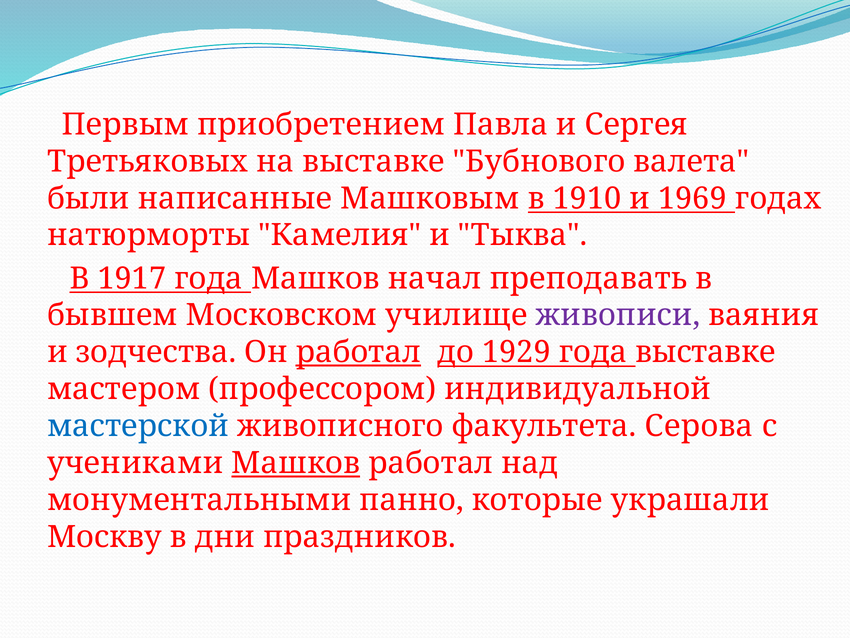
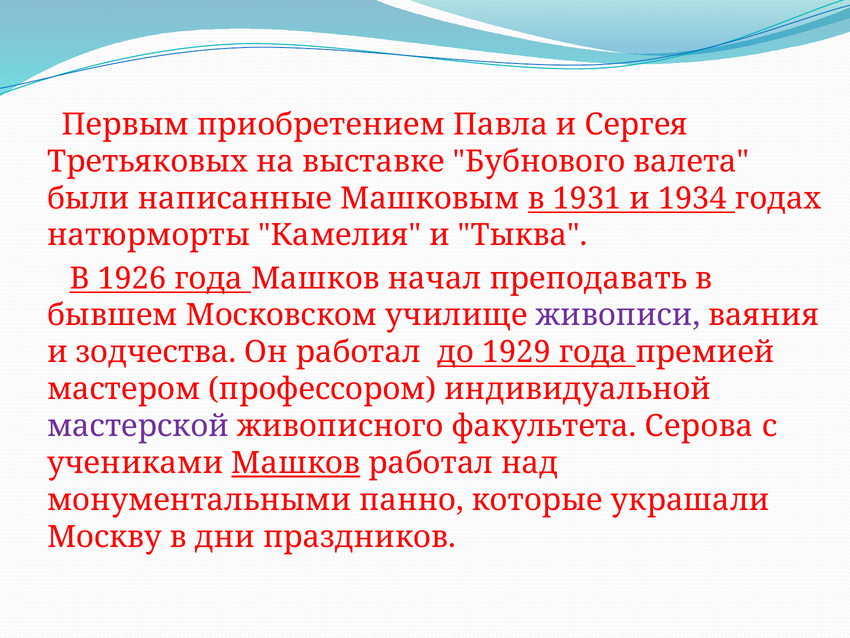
1910: 1910 -> 1931
1969: 1969 -> 1934
1917: 1917 -> 1926
работал at (358, 352) underline: present -> none
года выставке: выставке -> премией
мастерской colour: blue -> purple
